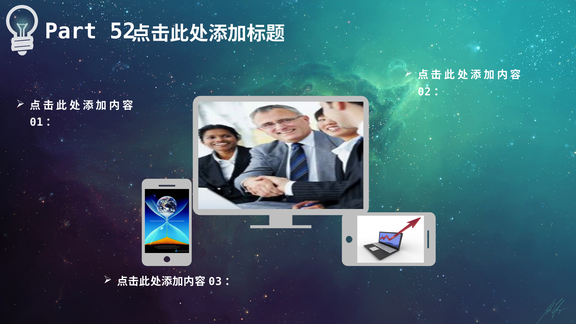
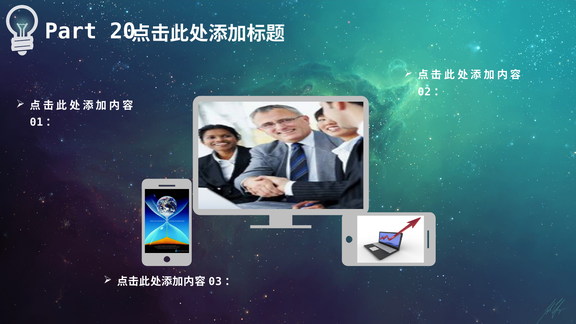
52: 52 -> 20
